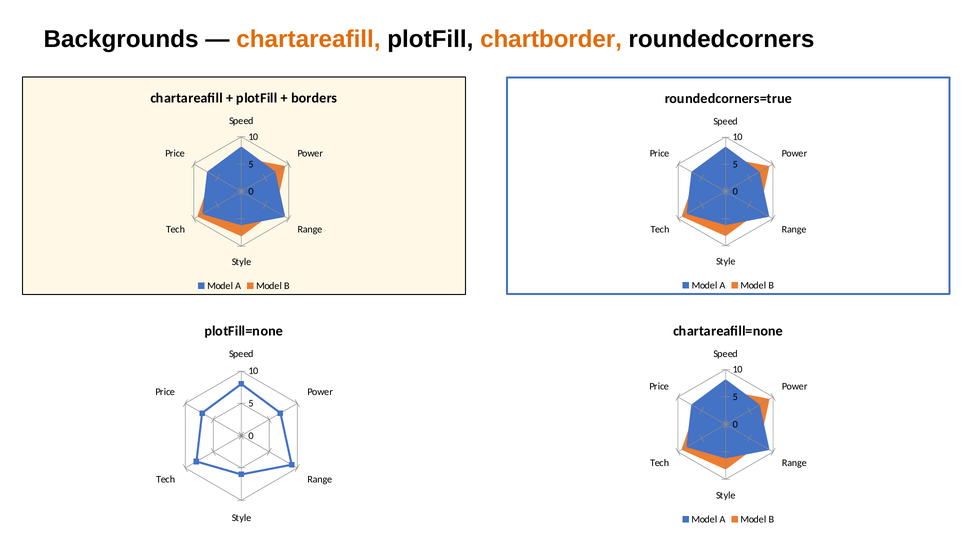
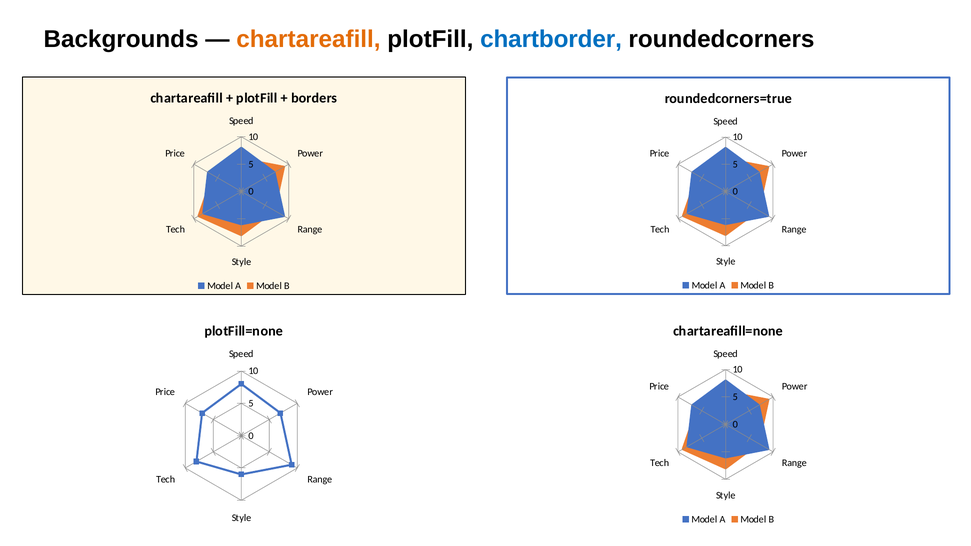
chartborder colour: orange -> blue
